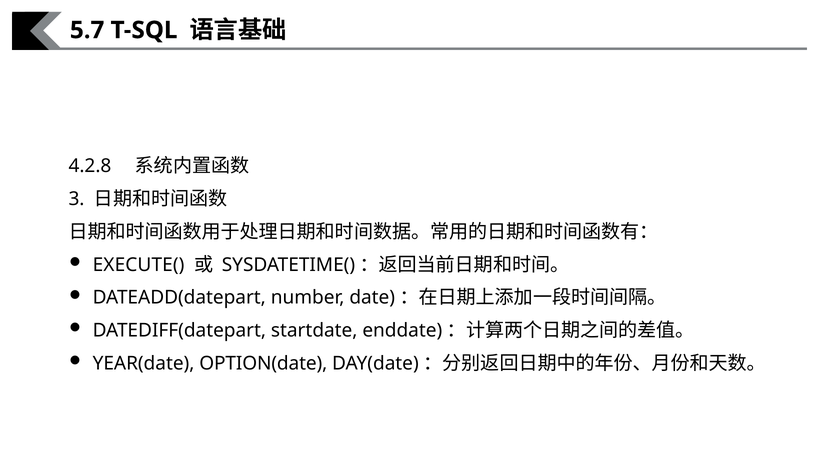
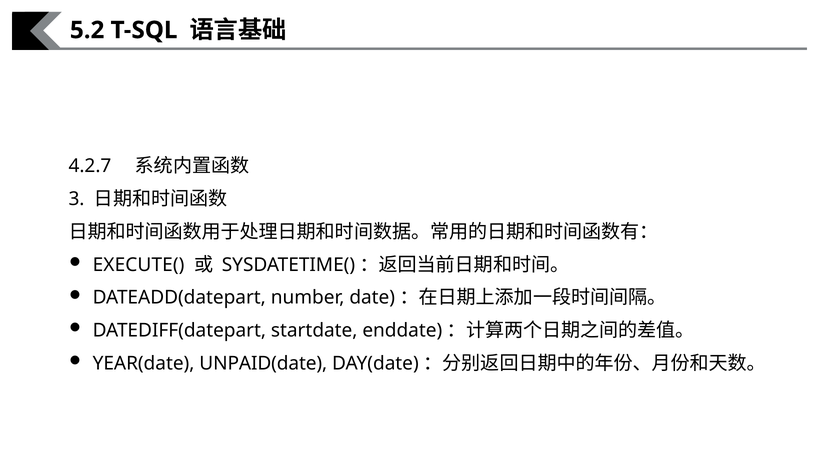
5.7: 5.7 -> 5.2
4.2.8: 4.2.8 -> 4.2.7
OPTION(date: OPTION(date -> UNPAID(date
